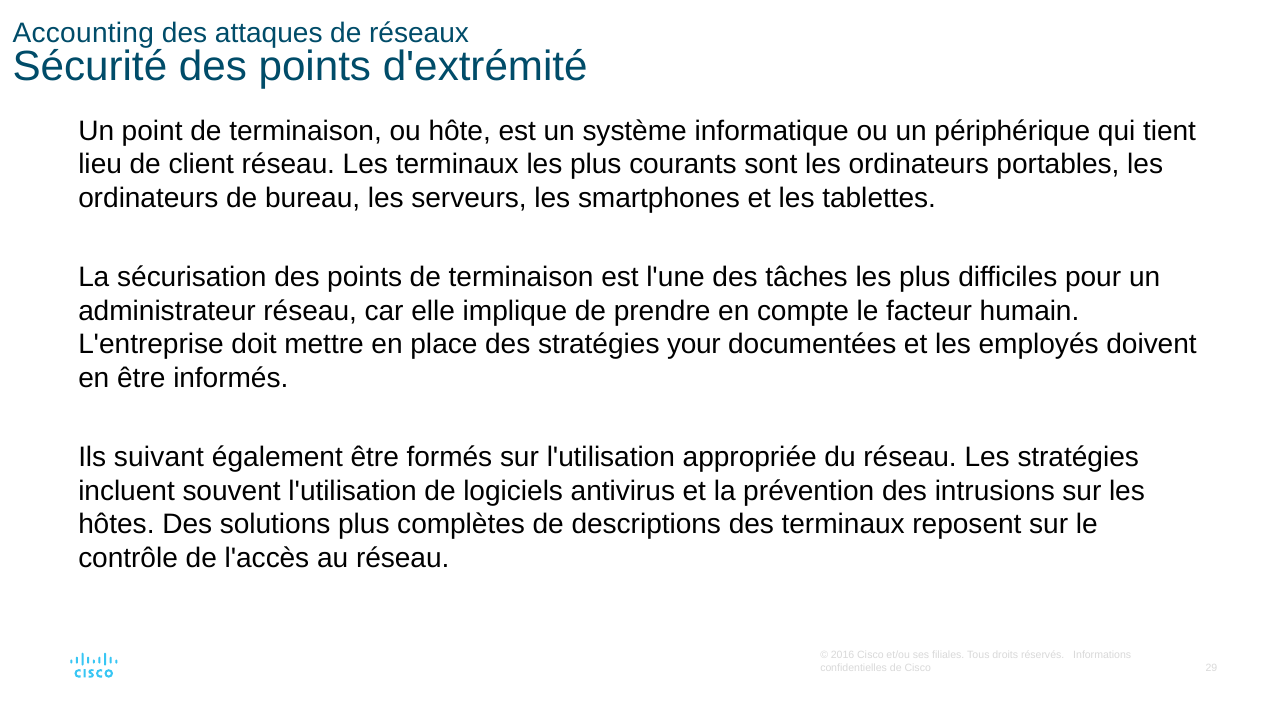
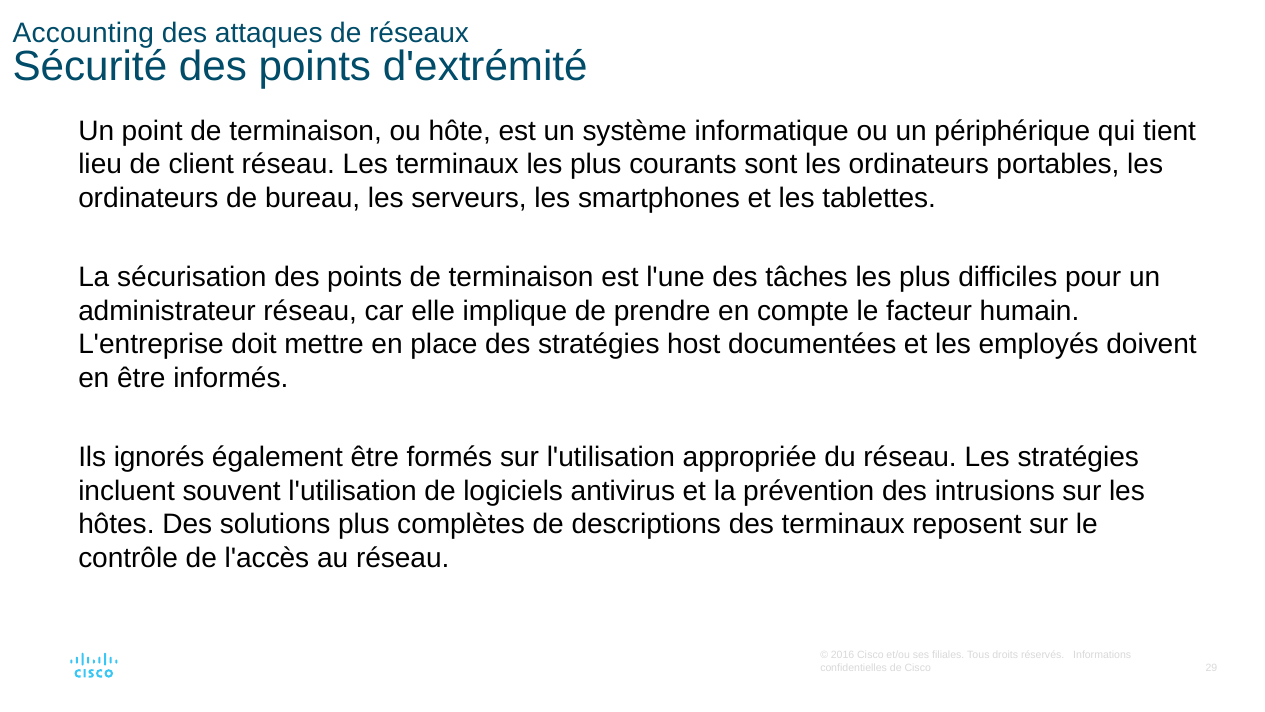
your: your -> host
suivant: suivant -> ignorés
